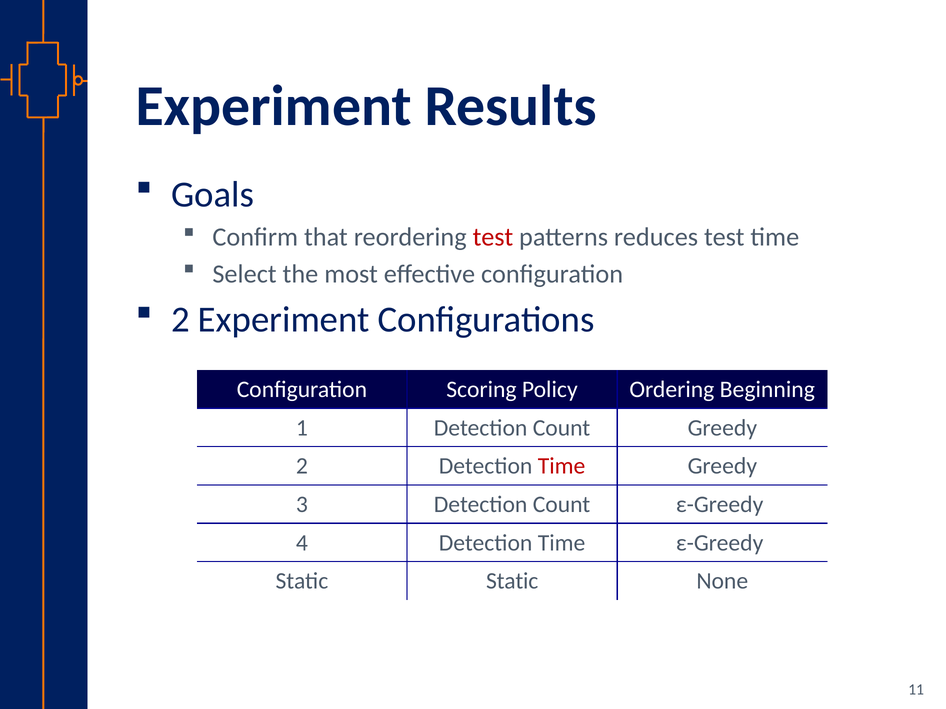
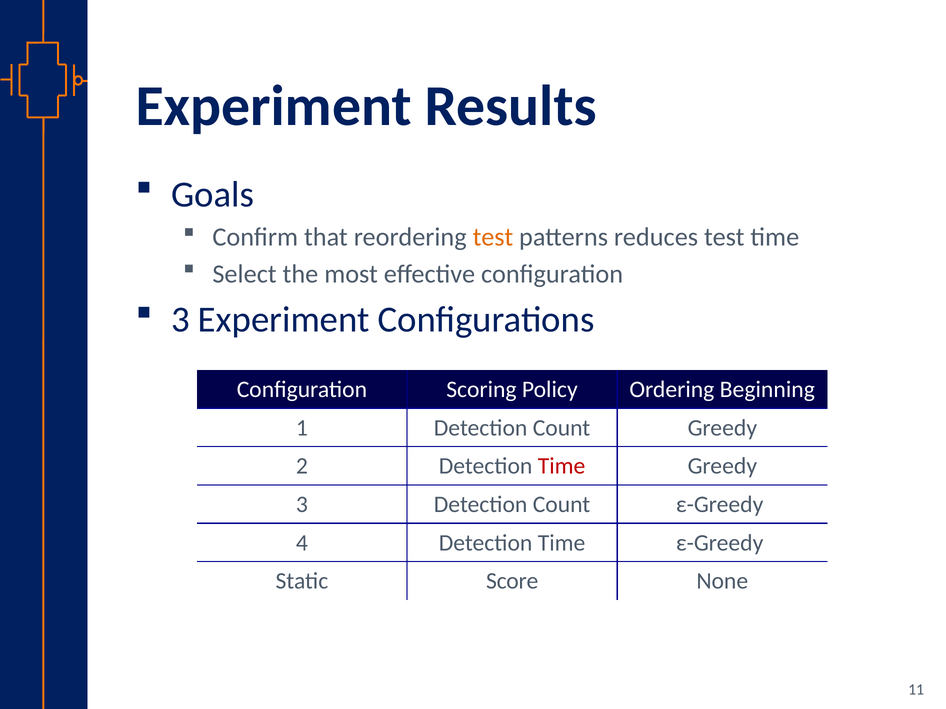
test at (493, 237) colour: red -> orange
2 at (180, 320): 2 -> 3
Static Static: Static -> Score
